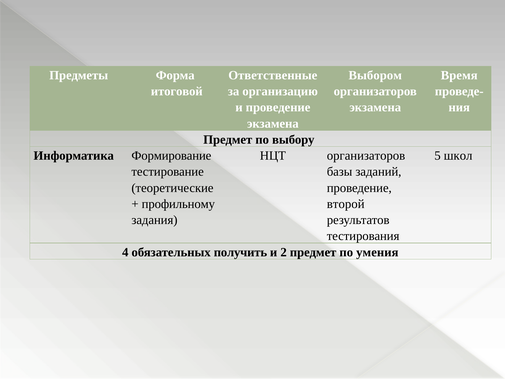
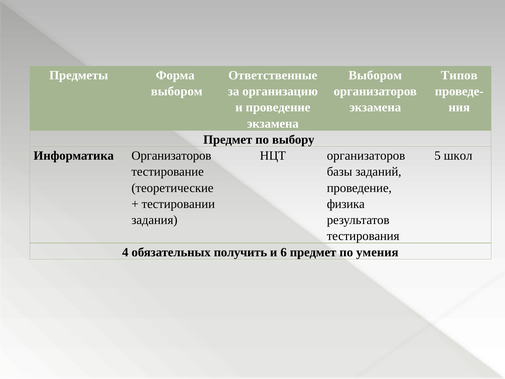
Время: Время -> Типов
итоговой at (177, 91): итоговой -> выбором
Информатика Формирование: Формирование -> Организаторов
профильному: профильному -> тестировании
второй: второй -> физика
2: 2 -> 6
